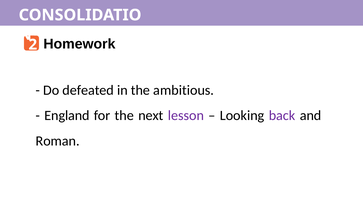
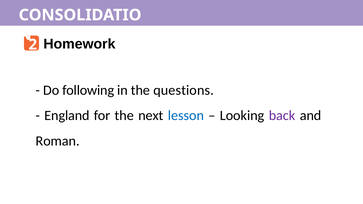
defeated: defeated -> following
ambitious: ambitious -> questions
lesson colour: purple -> blue
